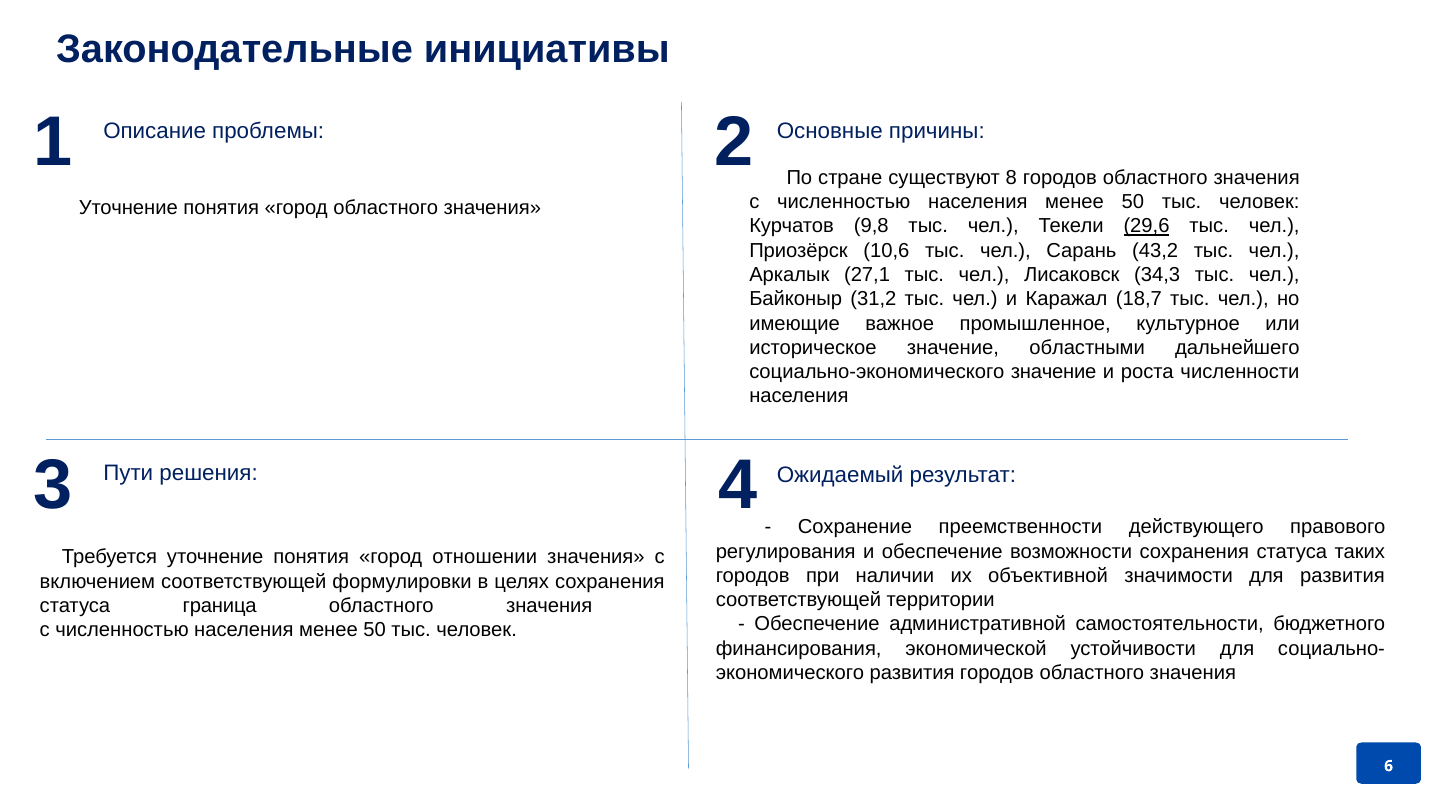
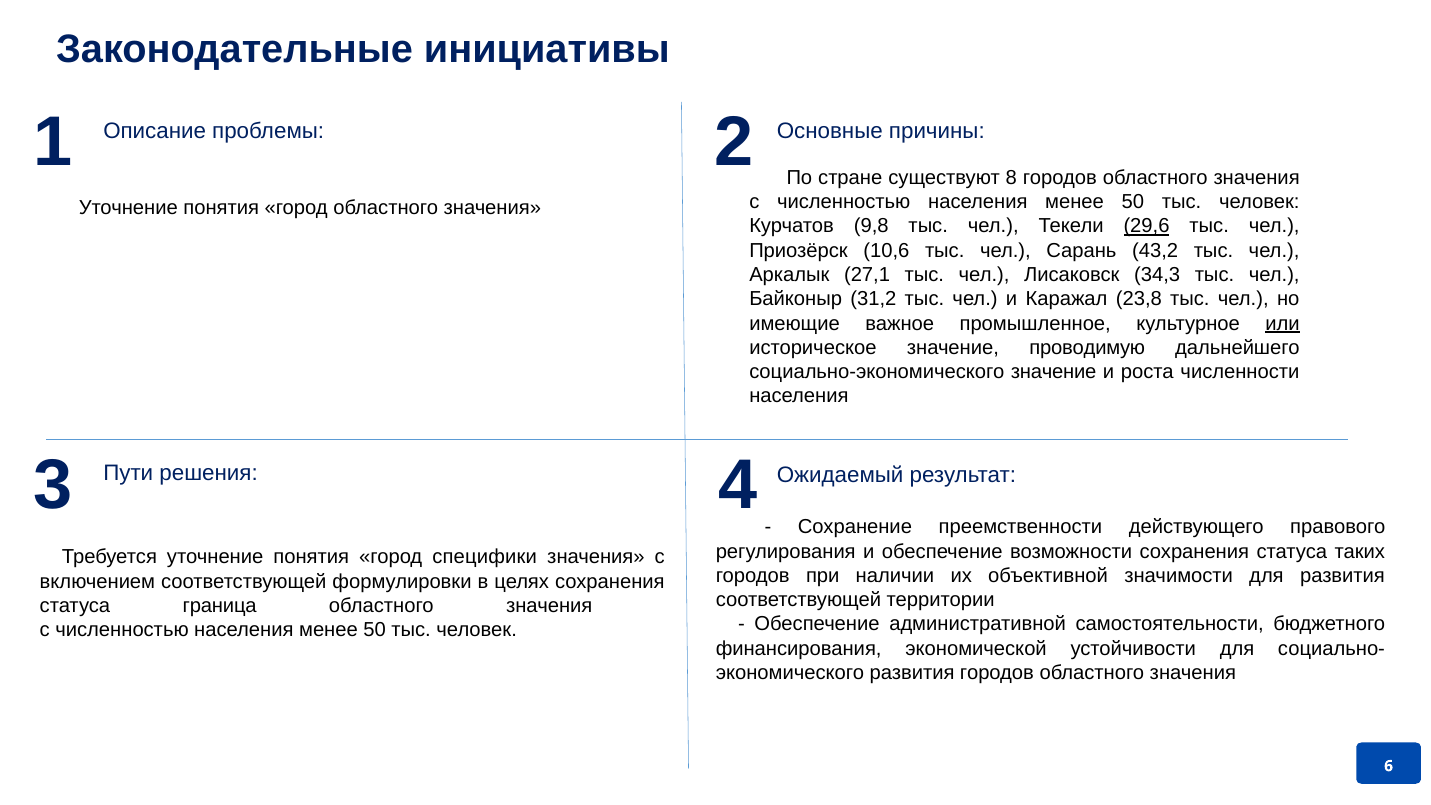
18,7: 18,7 -> 23,8
или underline: none -> present
областными: областными -> проводимую
отношении: отношении -> специфики
